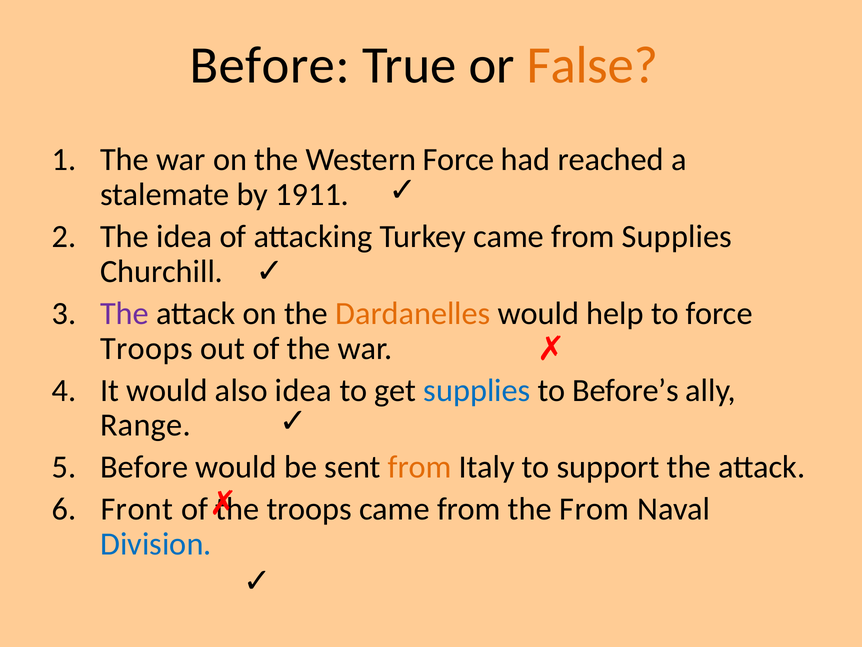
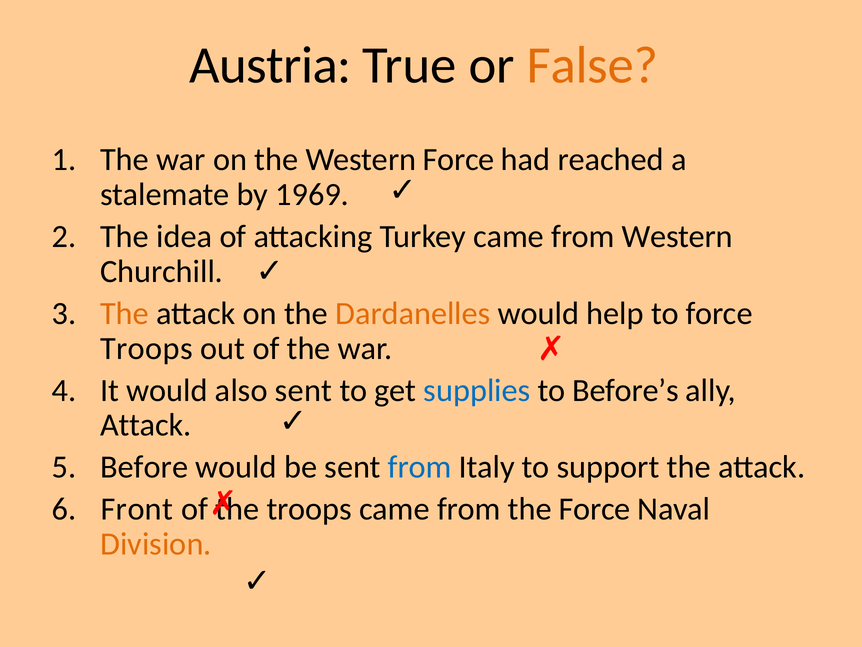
Before at (270, 65): Before -> Austria
1911: 1911 -> 1969
from Supplies: Supplies -> Western
The at (125, 313) colour: purple -> orange
also idea: idea -> sent
Range at (145, 425): Range -> Attack
from at (420, 467) colour: orange -> blue
the From: From -> Force
Division colour: blue -> orange
